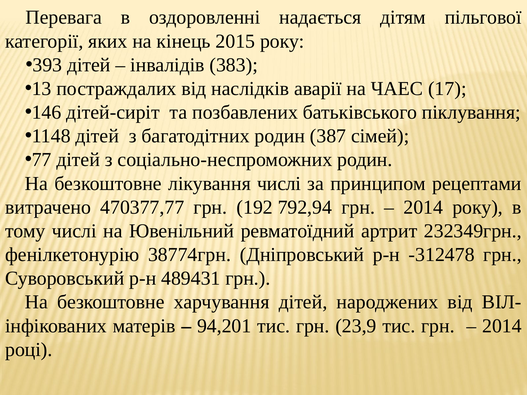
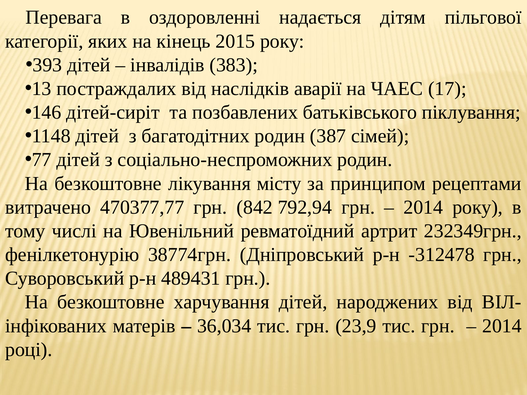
лікування числі: числі -> місту
192: 192 -> 842
94,201: 94,201 -> 36,034
